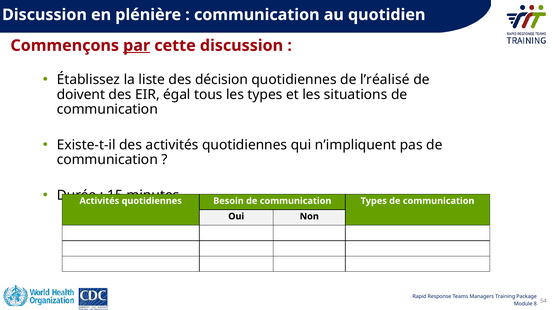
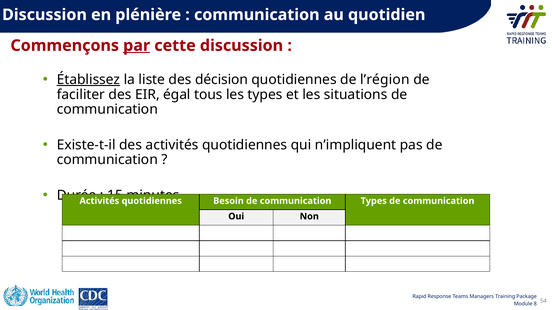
Établissez underline: none -> present
l’réalisé: l’réalisé -> l’région
doivent: doivent -> faciliter
